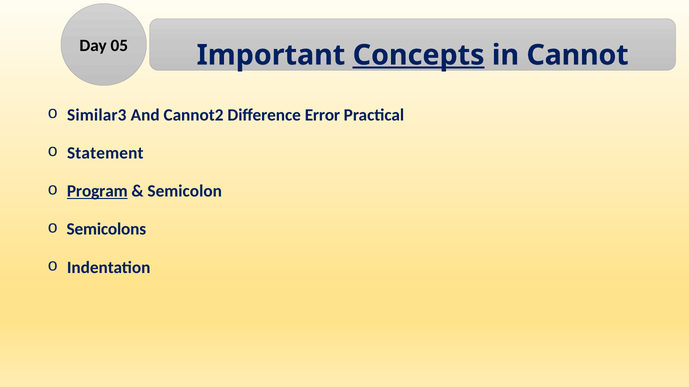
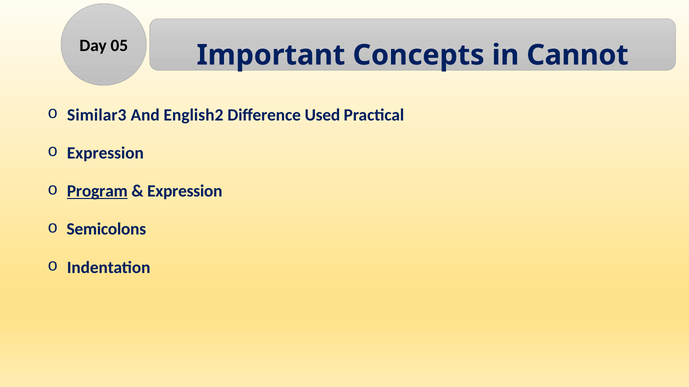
Concepts underline: present -> none
Cannot2: Cannot2 -> English2
Error: Error -> Used
Statement at (105, 153): Statement -> Expression
Semicolon at (185, 191): Semicolon -> Expression
